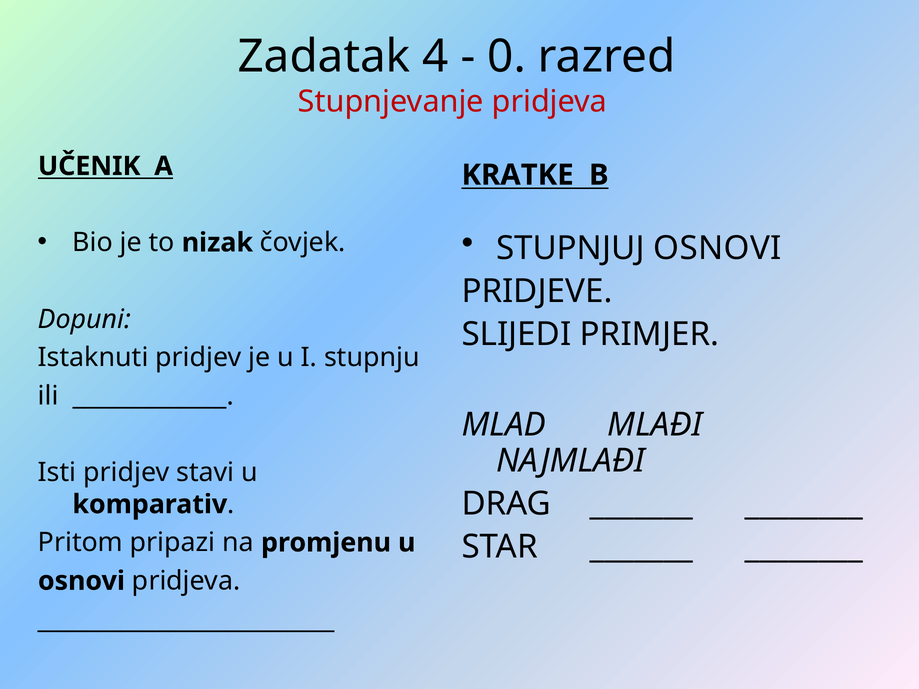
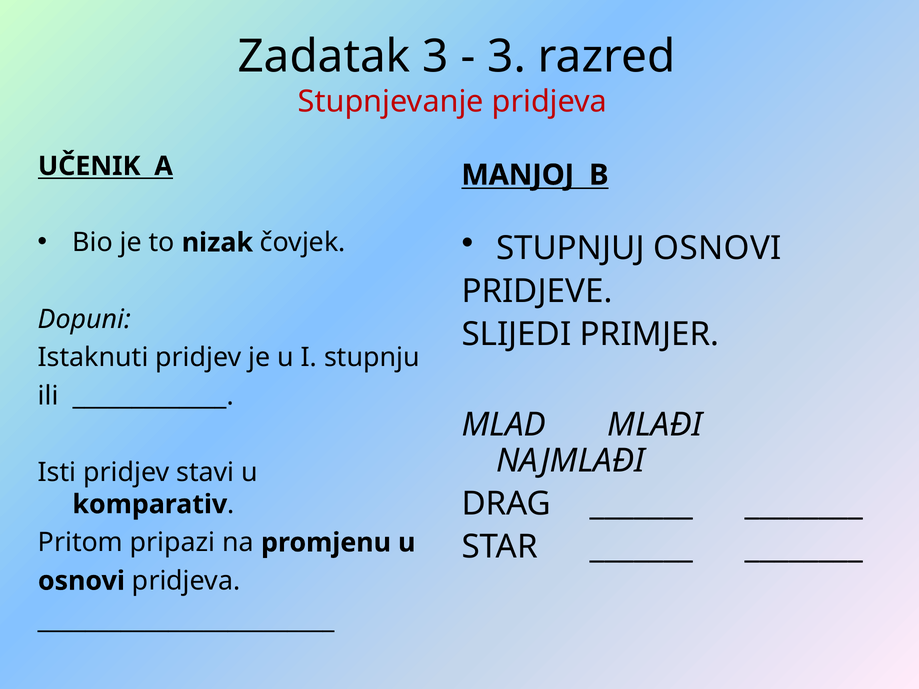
Zadatak 4: 4 -> 3
0 at (507, 57): 0 -> 3
KRATKE: KRATKE -> MANJOJ
